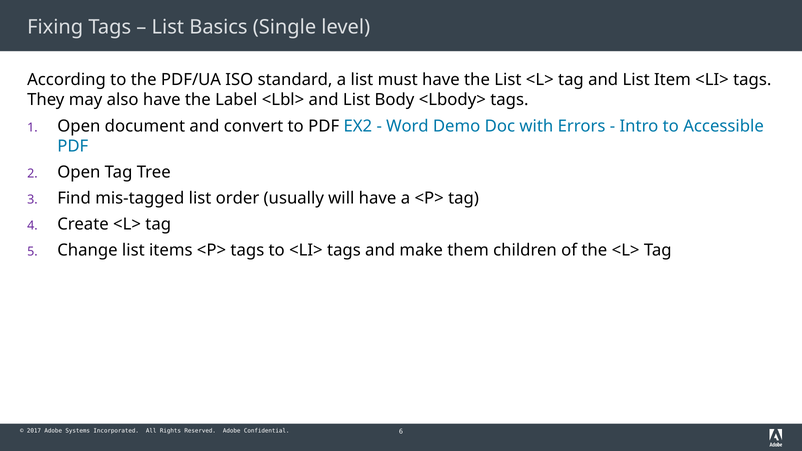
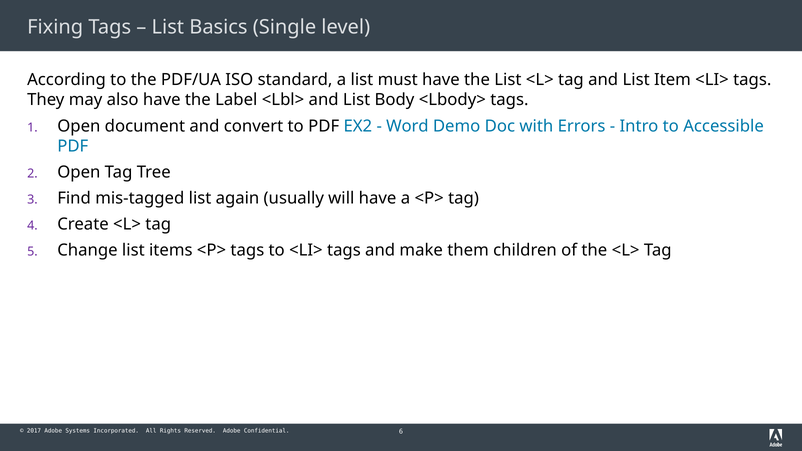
order: order -> again
